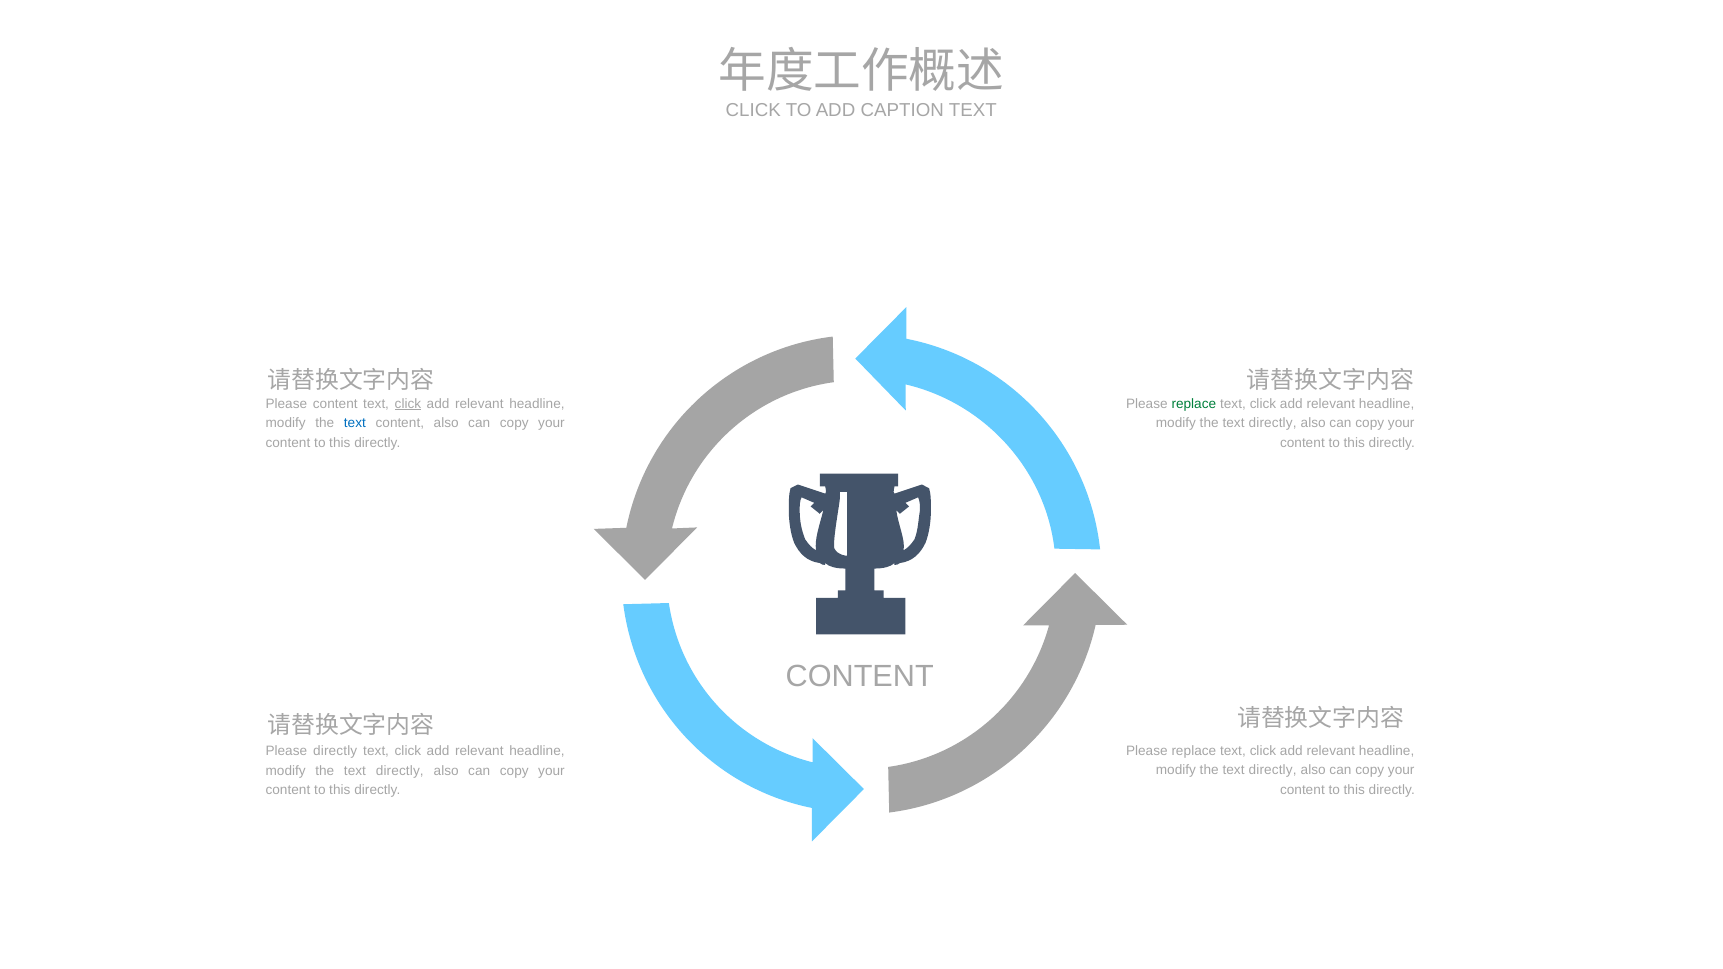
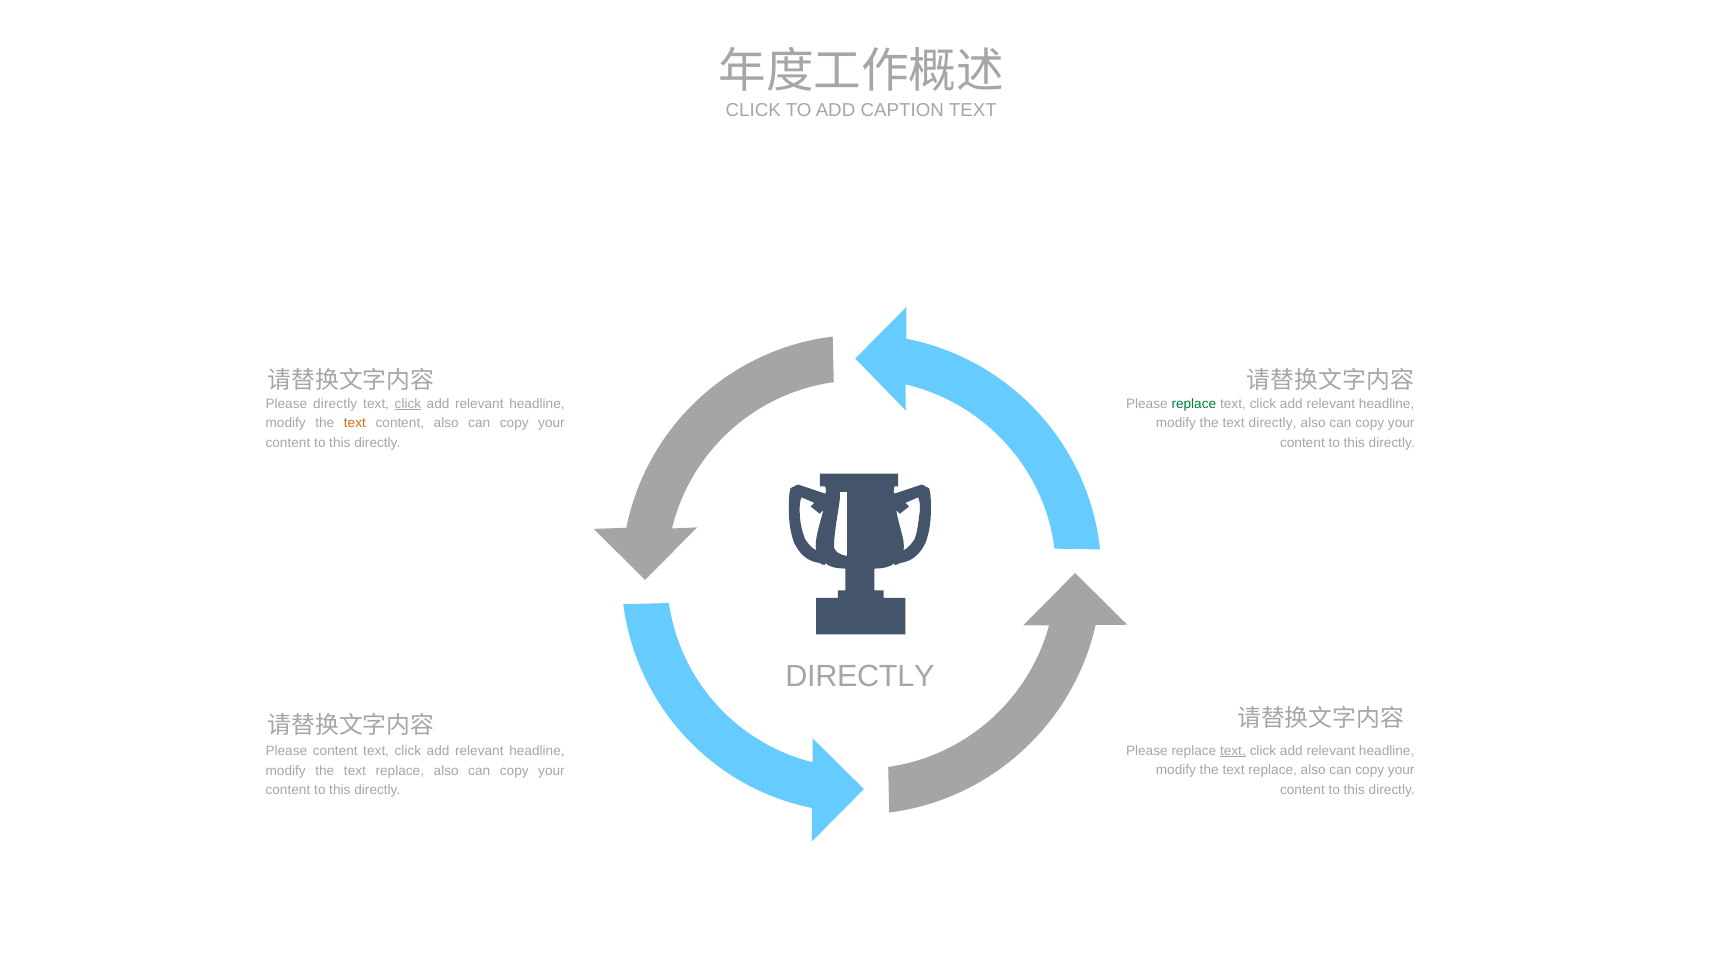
Please content: content -> directly
text at (355, 423) colour: blue -> orange
CONTENT at (860, 676): CONTENT -> DIRECTLY
text at (1233, 751) underline: none -> present
Please directly: directly -> content
directly at (1273, 770): directly -> replace
directly at (400, 771): directly -> replace
